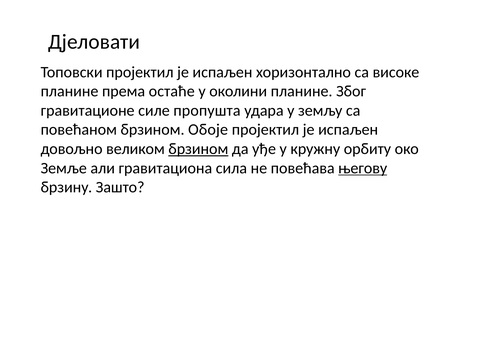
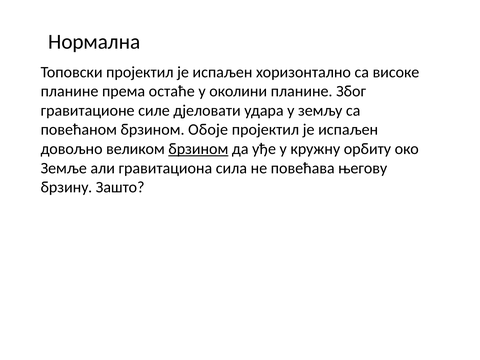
Дјеловати: Дјеловати -> Нормална
пропушта: пропушта -> дјеловати
његову underline: present -> none
